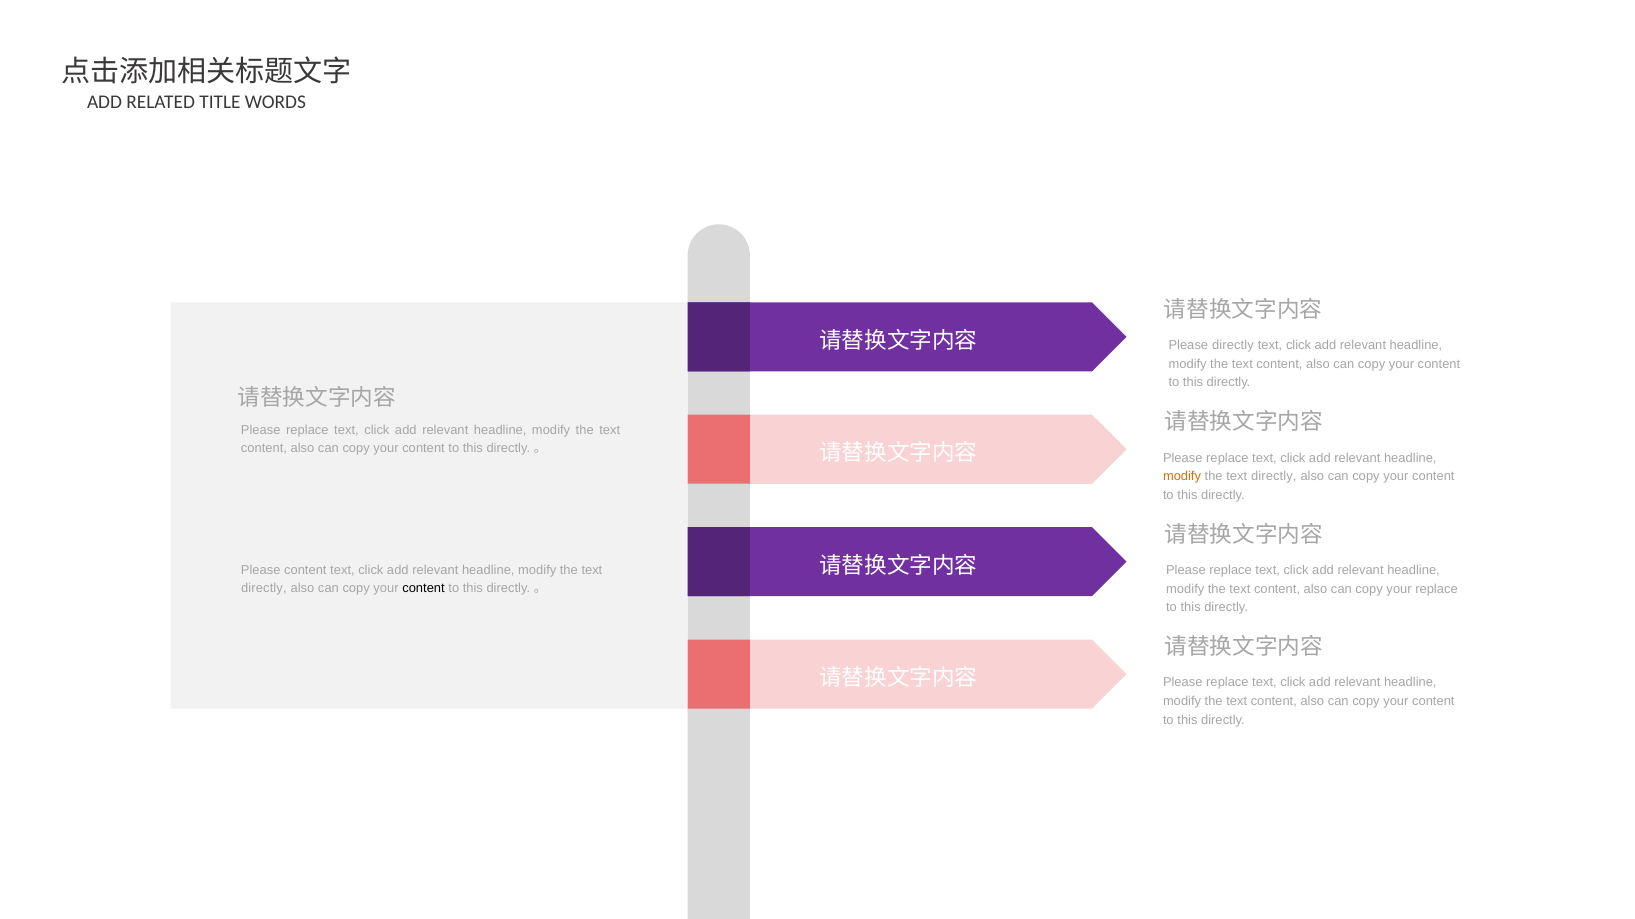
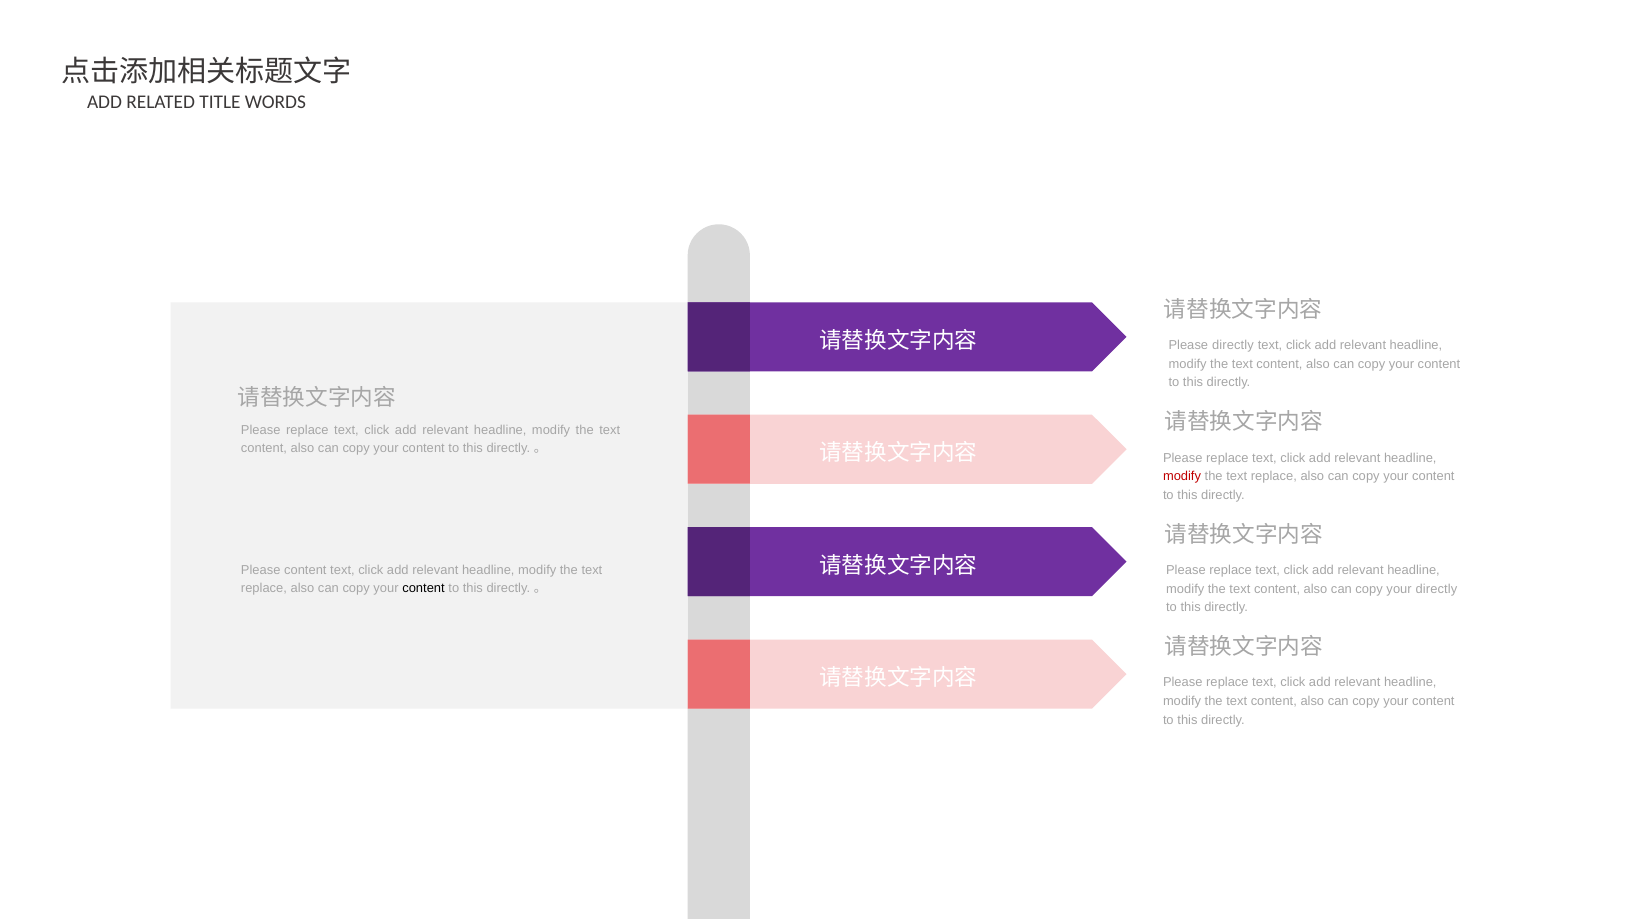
modify at (1182, 477) colour: orange -> red
directly at (1274, 477): directly -> replace
directly at (264, 589): directly -> replace
your replace: replace -> directly
